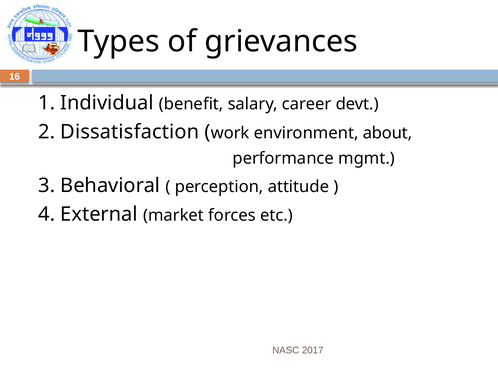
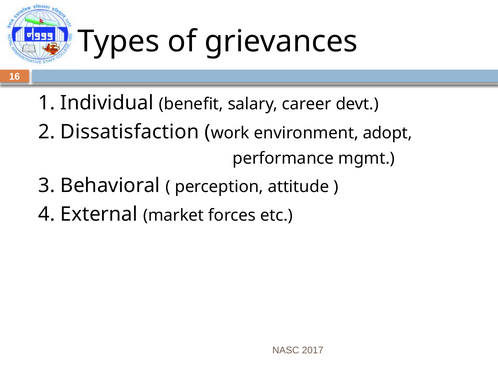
about: about -> adopt
